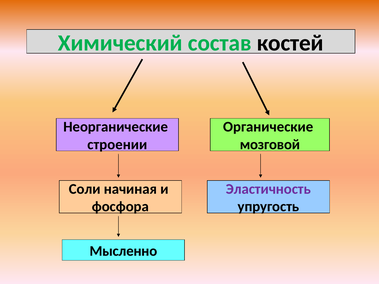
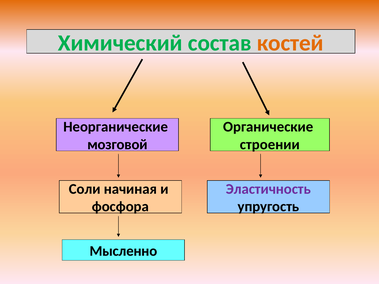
костей colour: black -> orange
строении: строении -> мозговой
мозговой: мозговой -> строении
